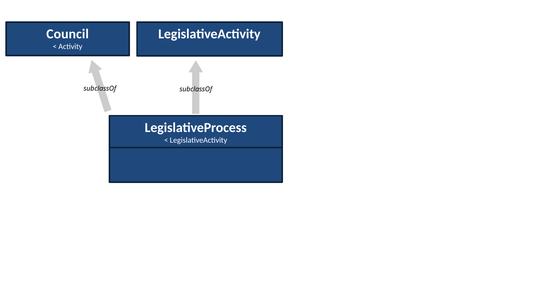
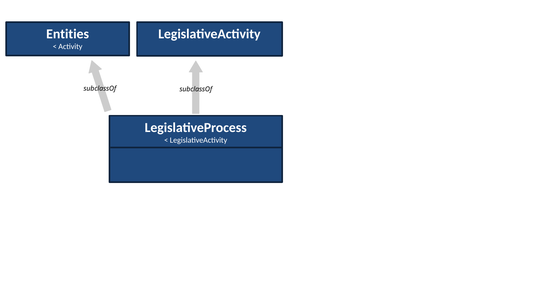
Council: Council -> Entities
